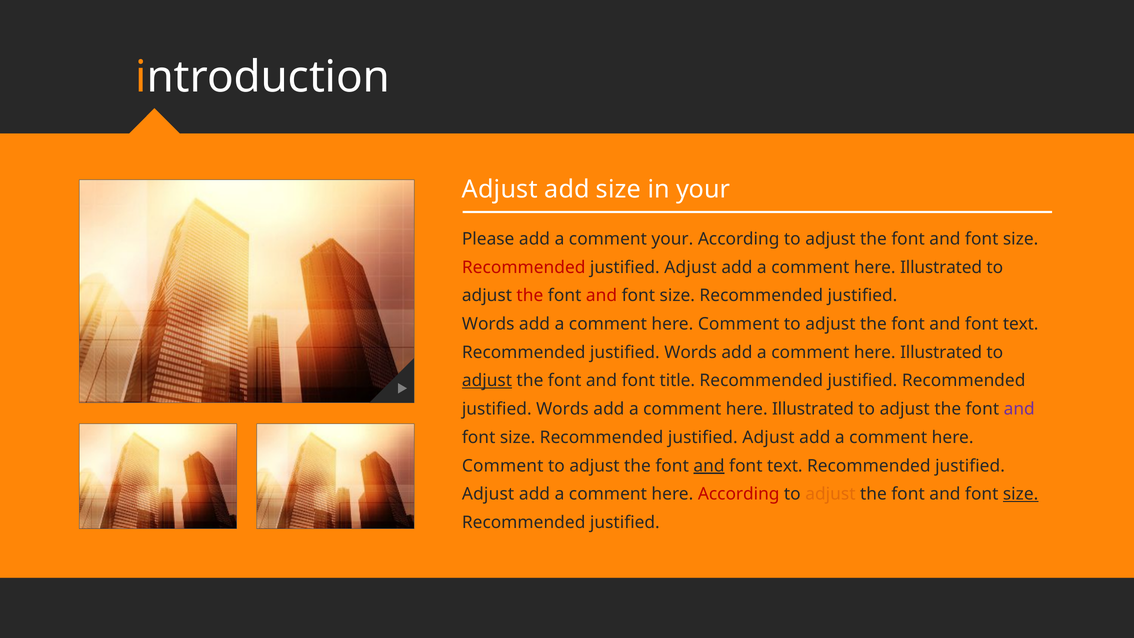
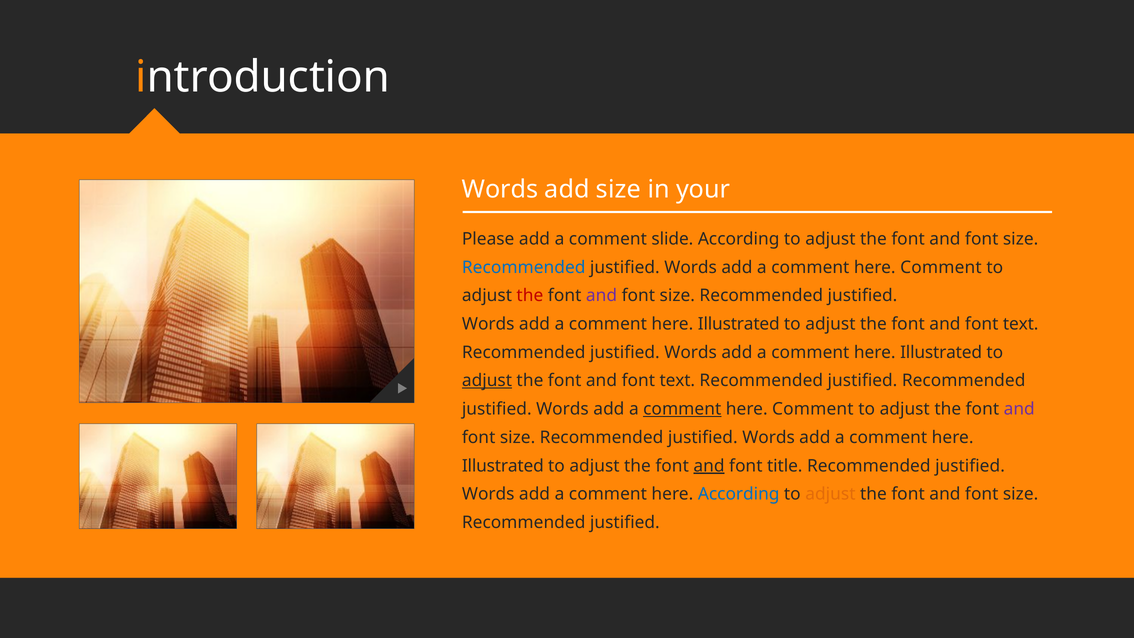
Adjust at (500, 190): Adjust -> Words
comment your: your -> slide
Recommended at (524, 267) colour: red -> blue
Adjust at (691, 267): Adjust -> Words
Illustrated at (941, 267): Illustrated -> Comment
and at (601, 296) colour: red -> purple
Comment at (739, 324): Comment -> Illustrated
title at (677, 381): title -> text
comment at (682, 409) underline: none -> present
Illustrated at (813, 409): Illustrated -> Comment
Adjust at (768, 437): Adjust -> Words
Comment at (503, 466): Comment -> Illustrated
text at (785, 466): text -> title
Adjust at (488, 494): Adjust -> Words
According at (739, 494) colour: red -> blue
size at (1021, 494) underline: present -> none
